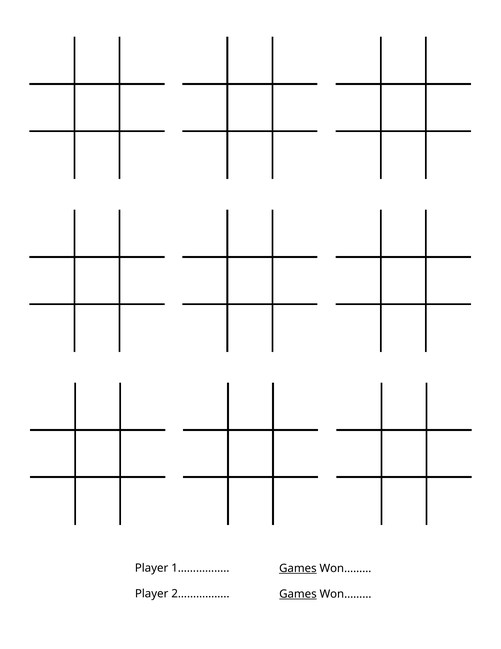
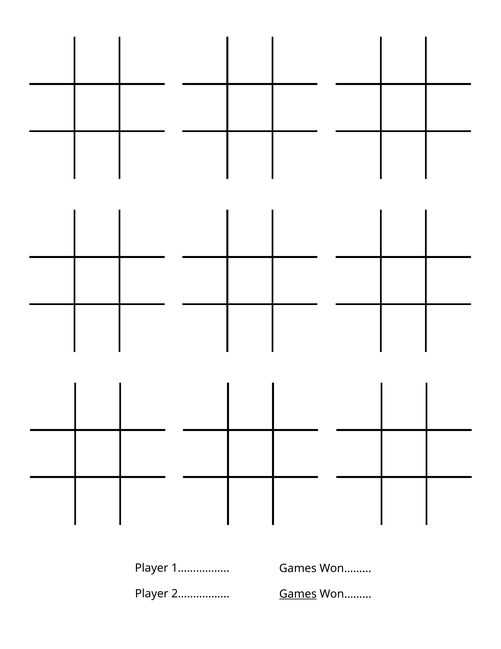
Games at (298, 568) underline: present -> none
